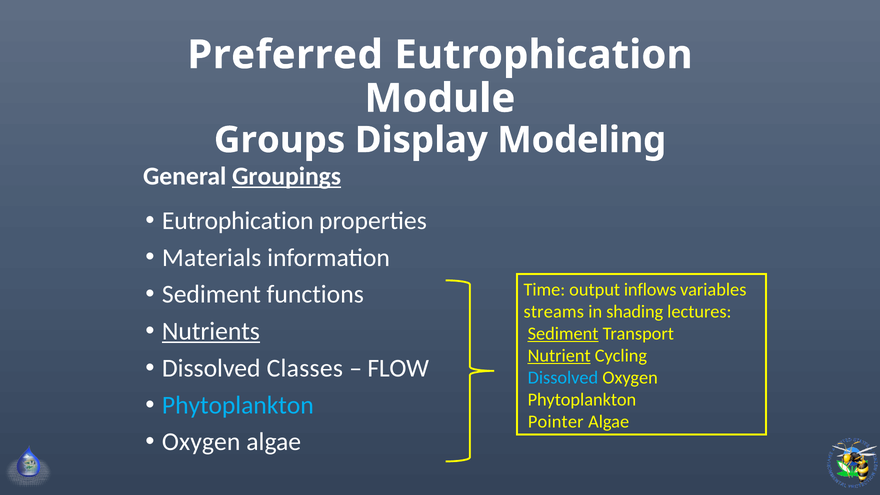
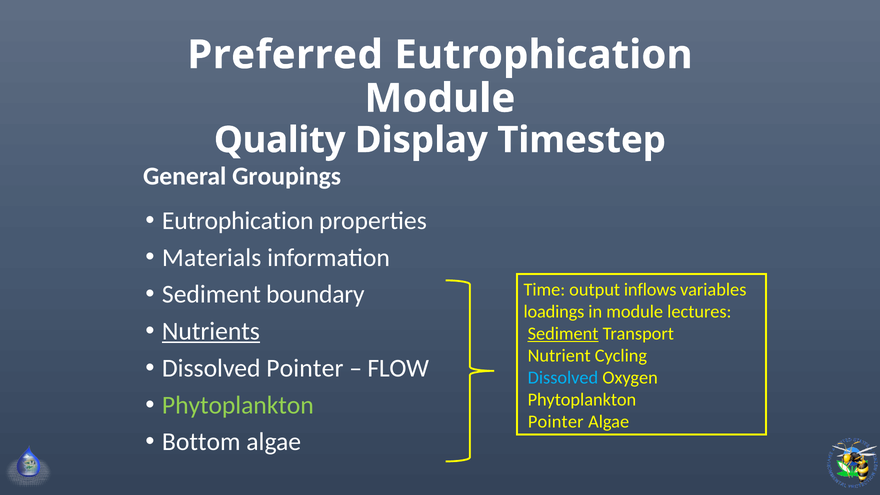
Groups: Groups -> Quality
Modeling: Modeling -> Timestep
Groupings underline: present -> none
functions: functions -> boundary
streams: streams -> loadings
in shading: shading -> module
Nutrient underline: present -> none
Dissolved Classes: Classes -> Pointer
Phytoplankton at (238, 405) colour: light blue -> light green
Oxygen at (201, 442): Oxygen -> Bottom
